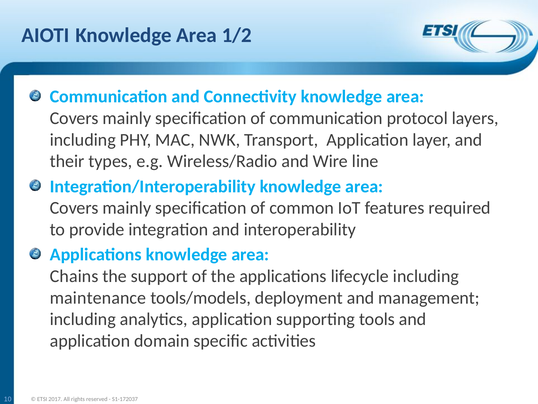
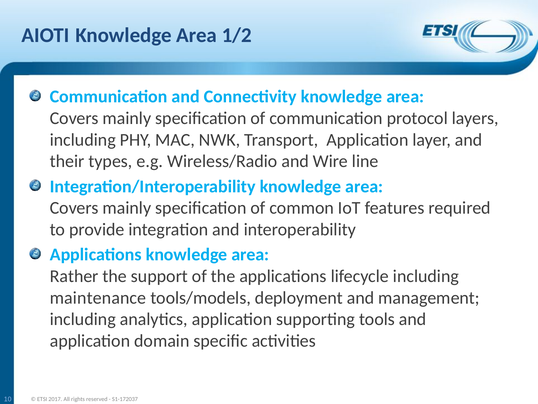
Chains: Chains -> Rather
